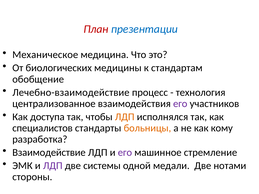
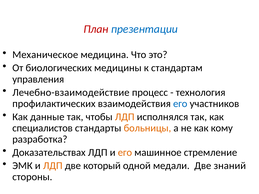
обобщение: обобщение -> управления
централизованное: централизованное -> профилактических
его at (180, 104) colour: purple -> blue
доступа: доступа -> данные
Взаимодействие: Взаимодействие -> Доказательствах
его at (125, 153) colour: purple -> orange
ЛДП at (53, 166) colour: purple -> orange
системы: системы -> который
нотами: нотами -> знаний
